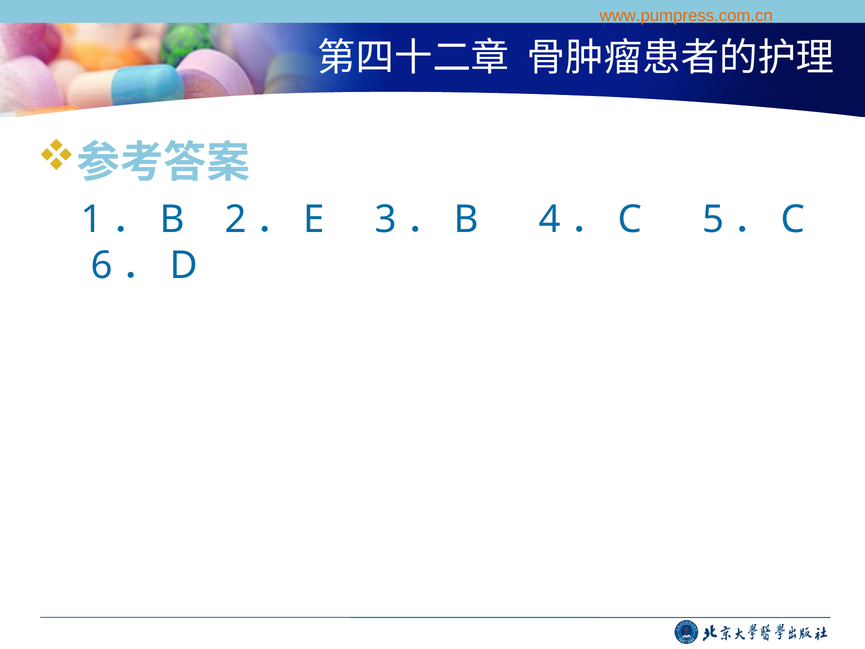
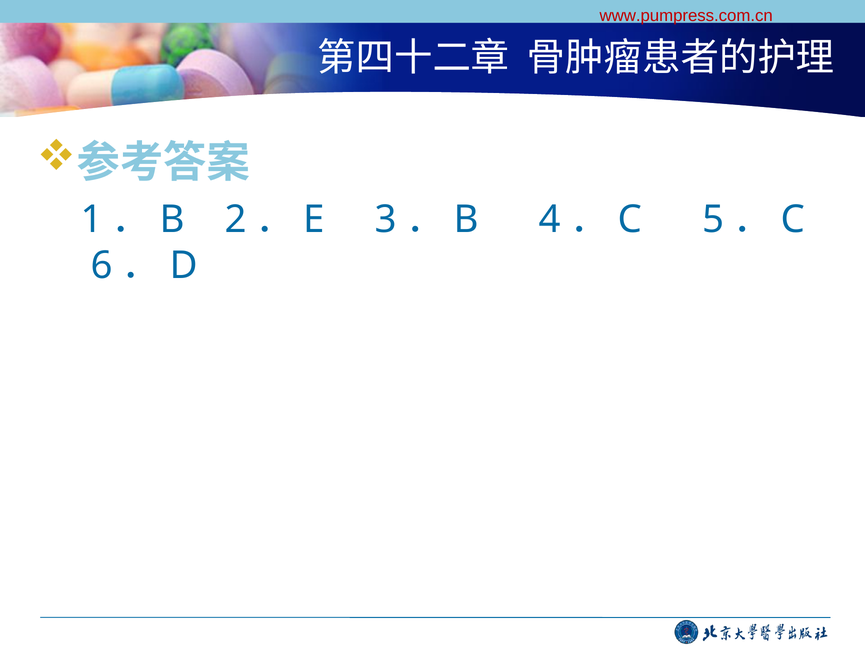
www.pumpress.com.cn colour: orange -> red
